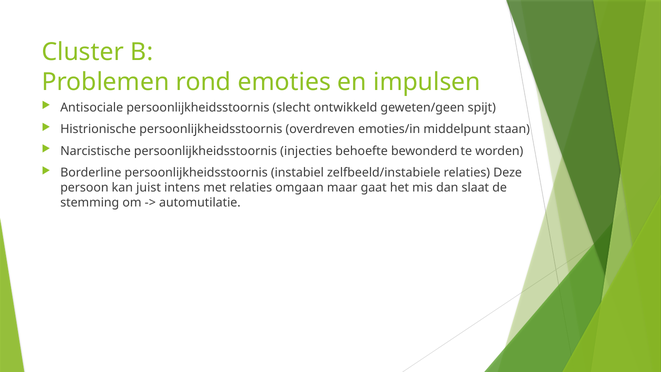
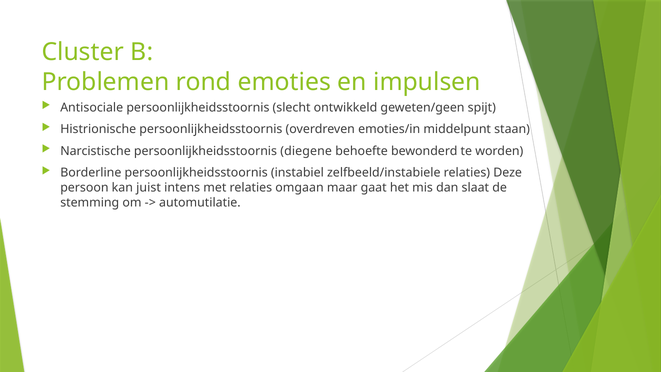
injecties: injecties -> diegene
